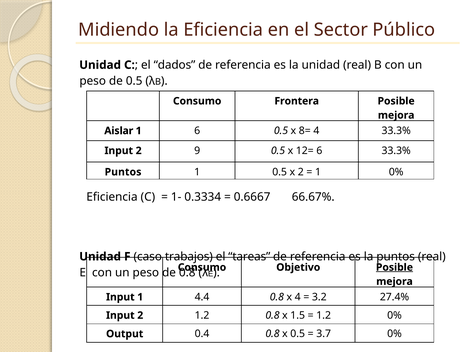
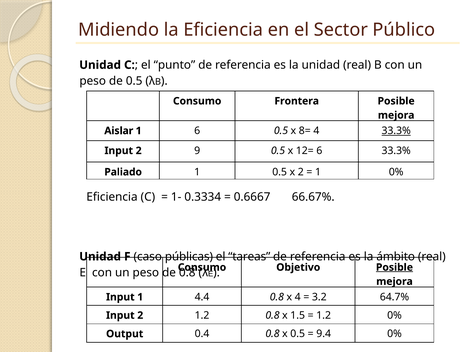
dados: dados -> punto
33.3% at (396, 131) underline: none -> present
Puntos at (123, 172): Puntos -> Paliado
trabajos: trabajos -> públicas
la puntos: puntos -> ámbito
27.4%: 27.4% -> 64.7%
3.7: 3.7 -> 9.4
